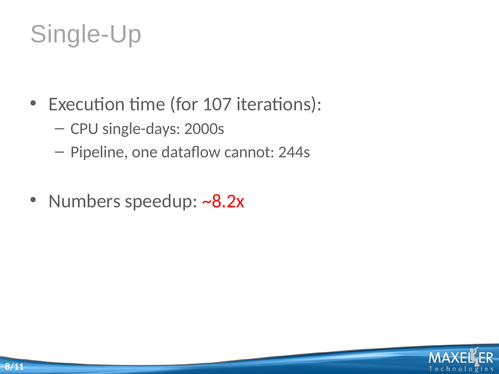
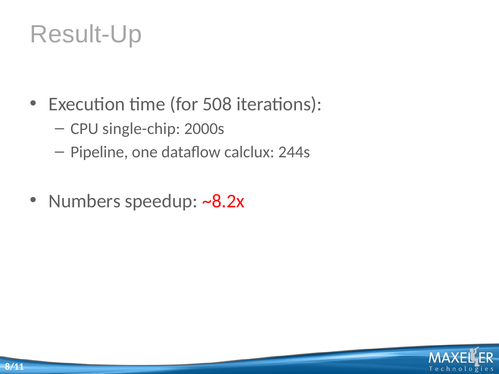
Single-Up: Single-Up -> Result-Up
107: 107 -> 508
single-days: single-days -> single-chip
cannot: cannot -> calclux
